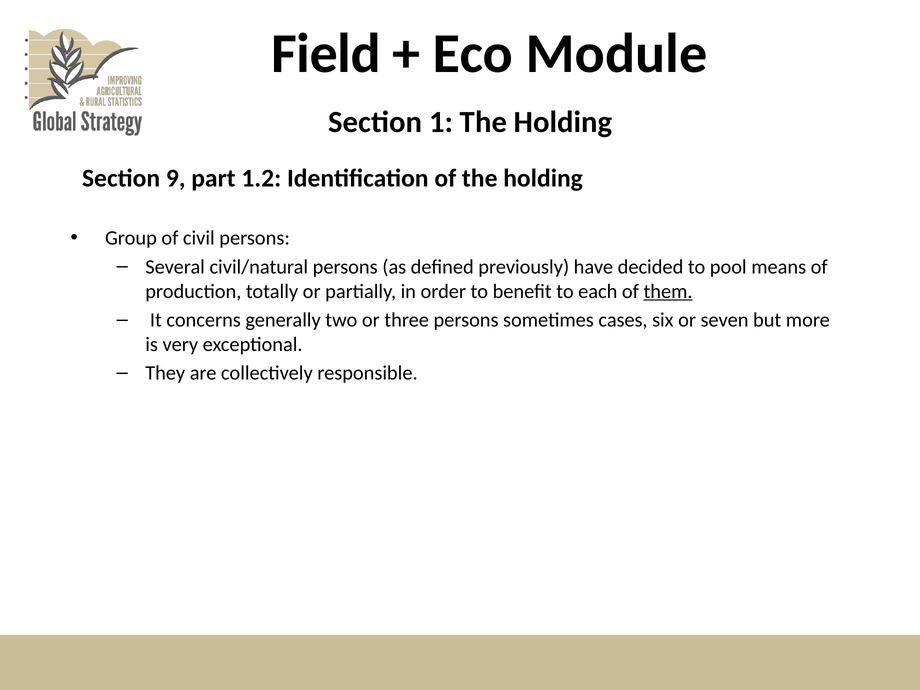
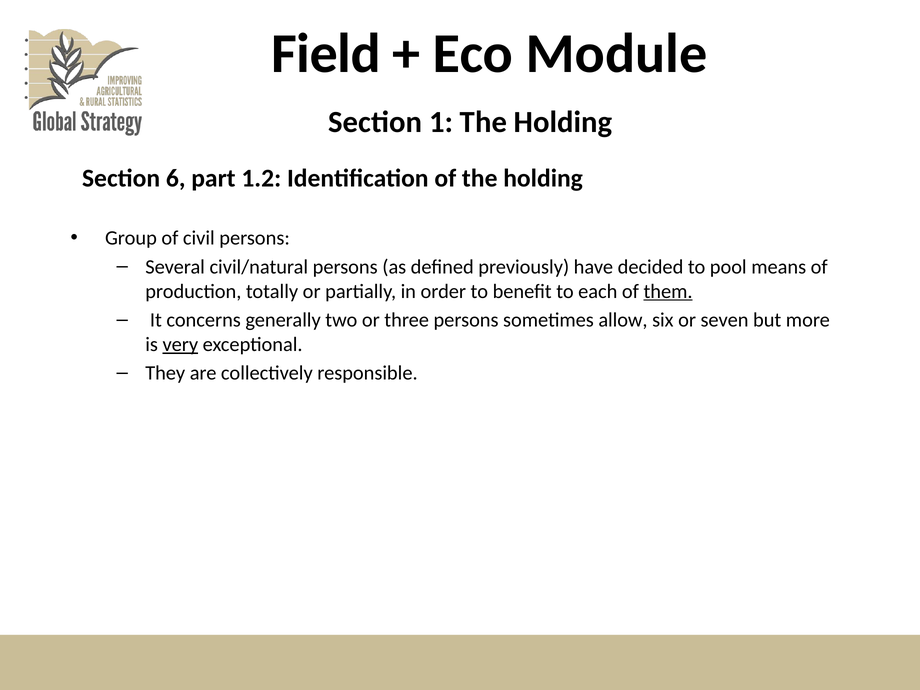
9: 9 -> 6
cases: cases -> allow
very underline: none -> present
